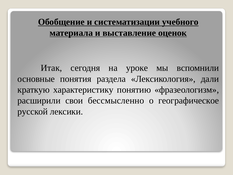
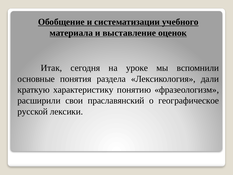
бессмысленно: бессмысленно -> праславянский
